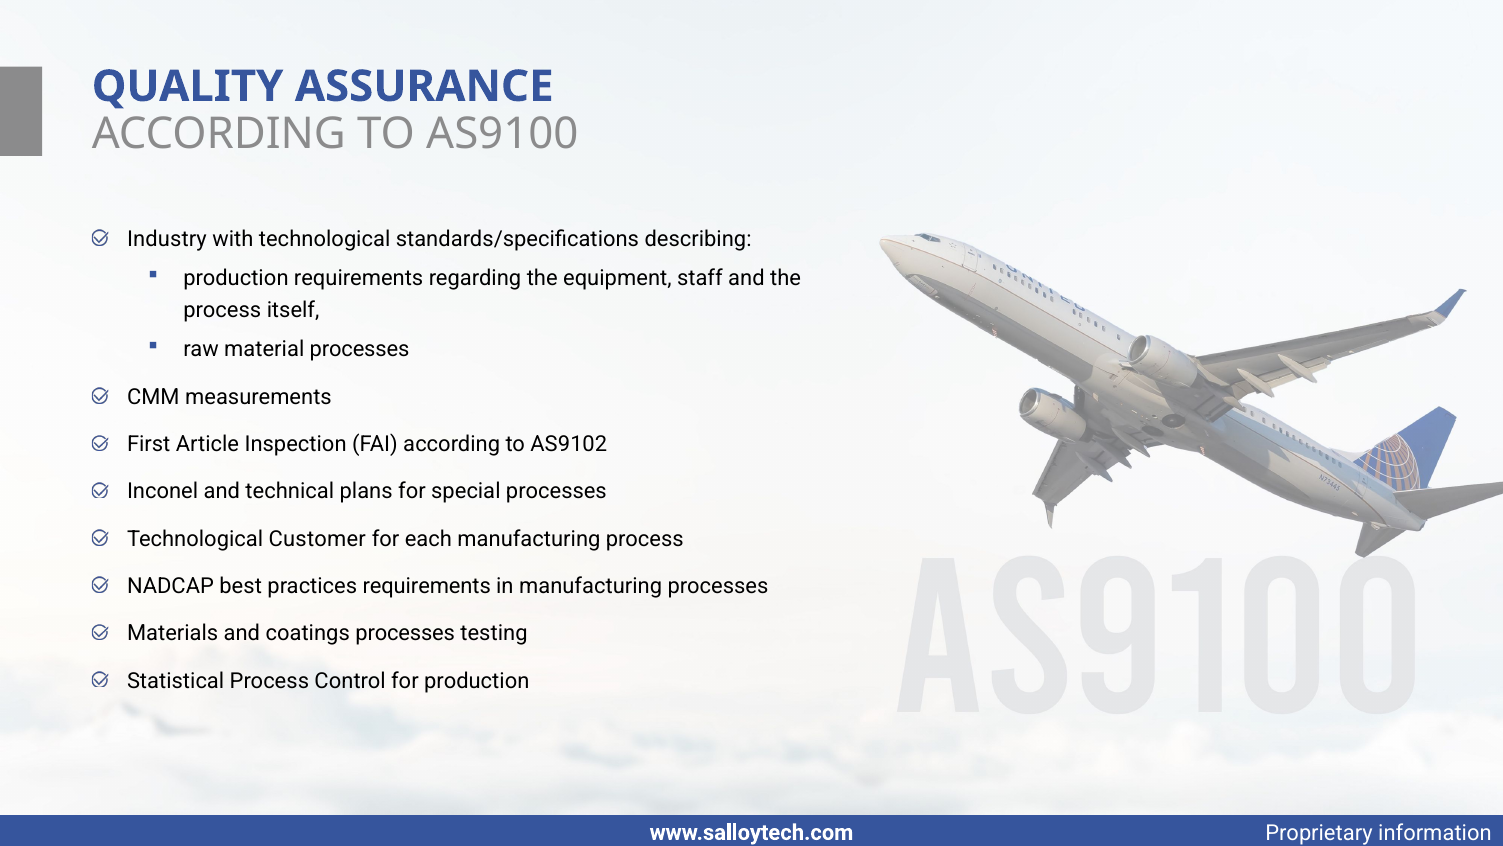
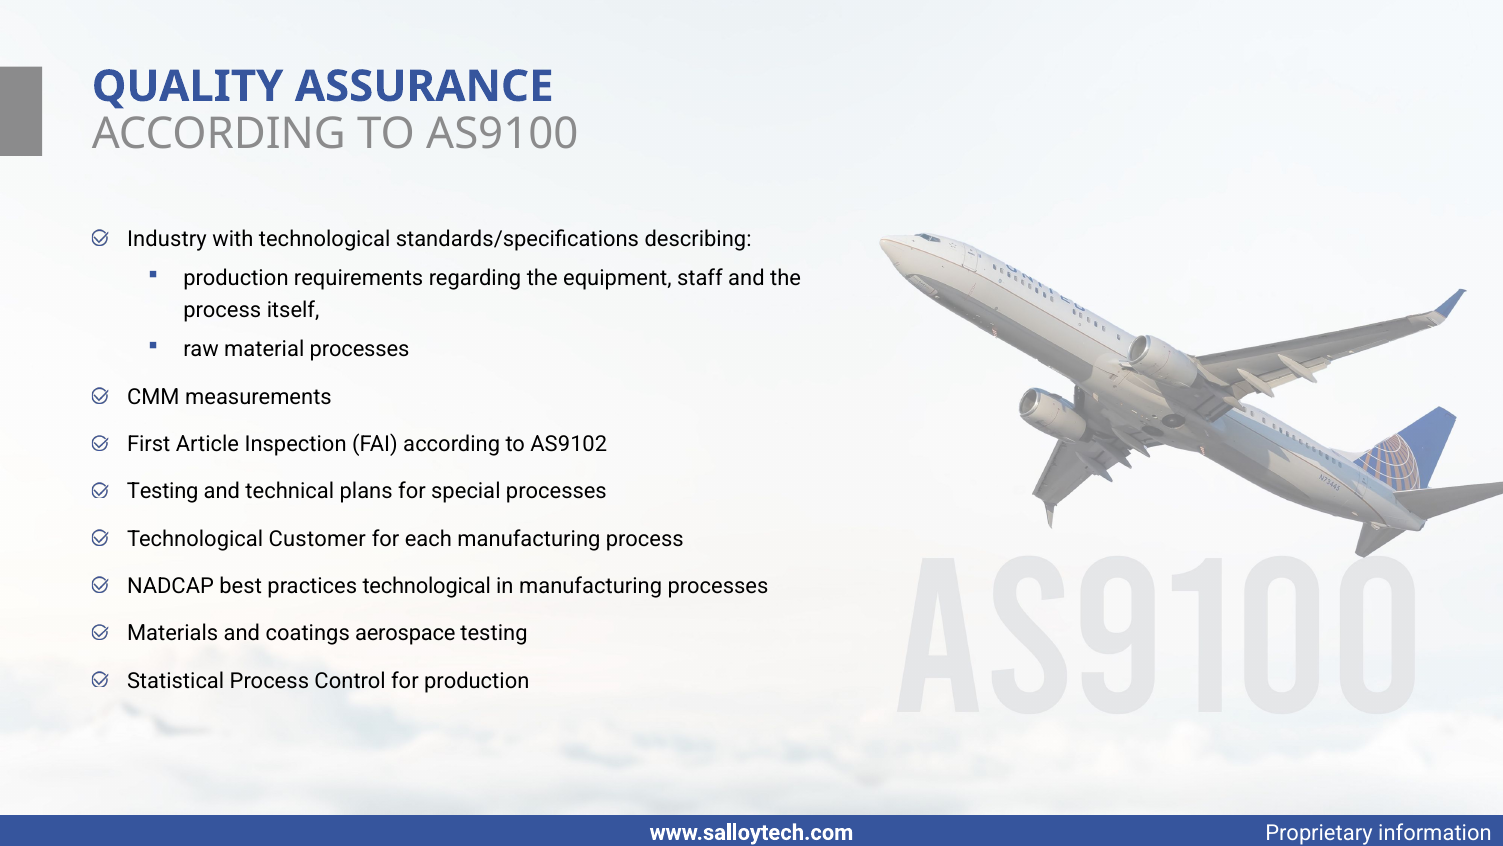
Inconel at (163, 491): Inconel -> Testing
practices requirements: requirements -> technological
coatings processes: processes -> aerospace
